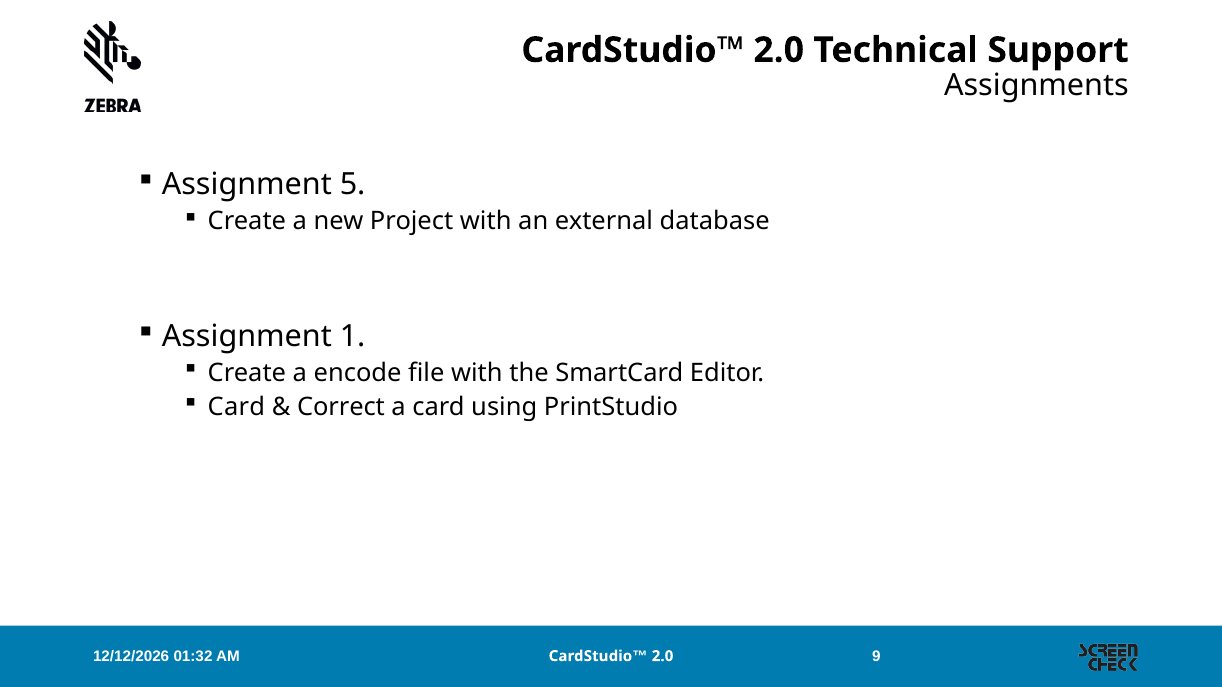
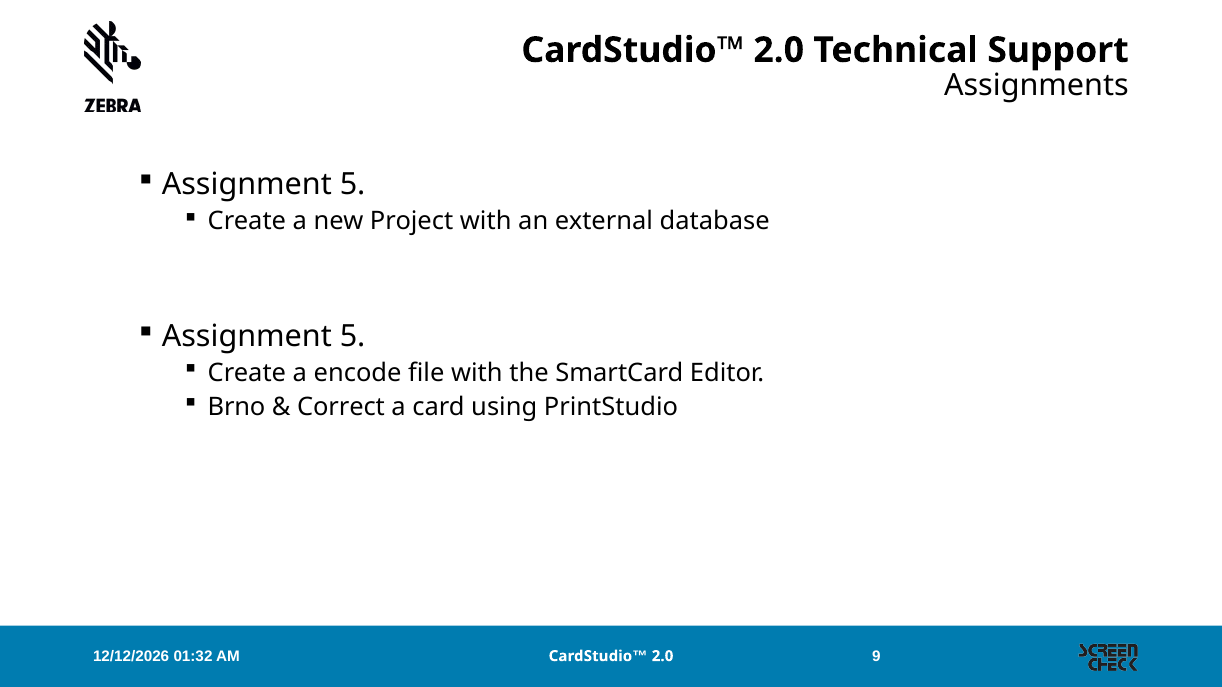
1 at (353, 337): 1 -> 5
Card at (236, 407): Card -> Brno
